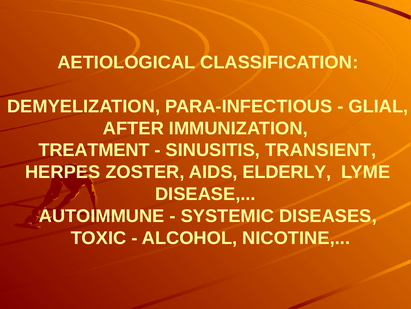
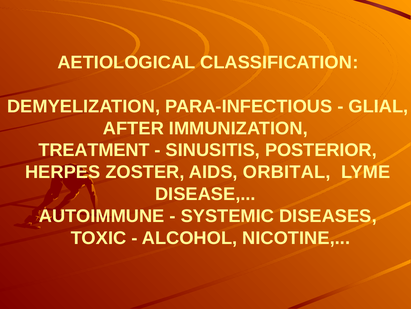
TRANSIENT: TRANSIENT -> POSTERIOR
ELDERLY: ELDERLY -> ORBITAL
